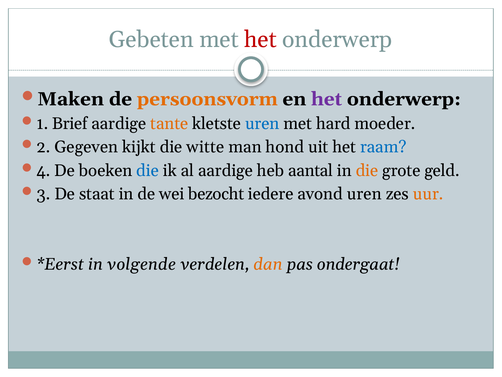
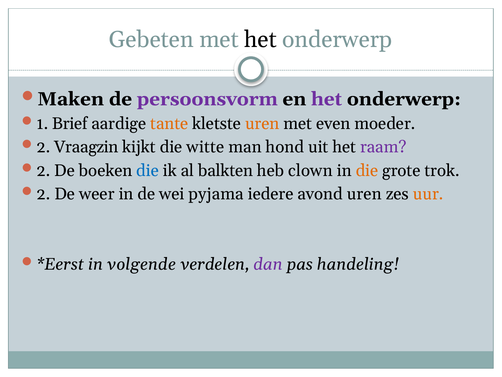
het at (260, 40) colour: red -> black
persoonsvorm colour: orange -> purple
uren at (262, 123) colour: blue -> orange
hard: hard -> even
Gegeven: Gegeven -> Vraagzin
raam colour: blue -> purple
4 at (43, 170): 4 -> 2
al aardige: aardige -> balkten
aantal: aantal -> clown
geld: geld -> trok
3 at (43, 194): 3 -> 2
staat: staat -> weer
bezocht: bezocht -> pyjama
dan colour: orange -> purple
ondergaat: ondergaat -> handeling
